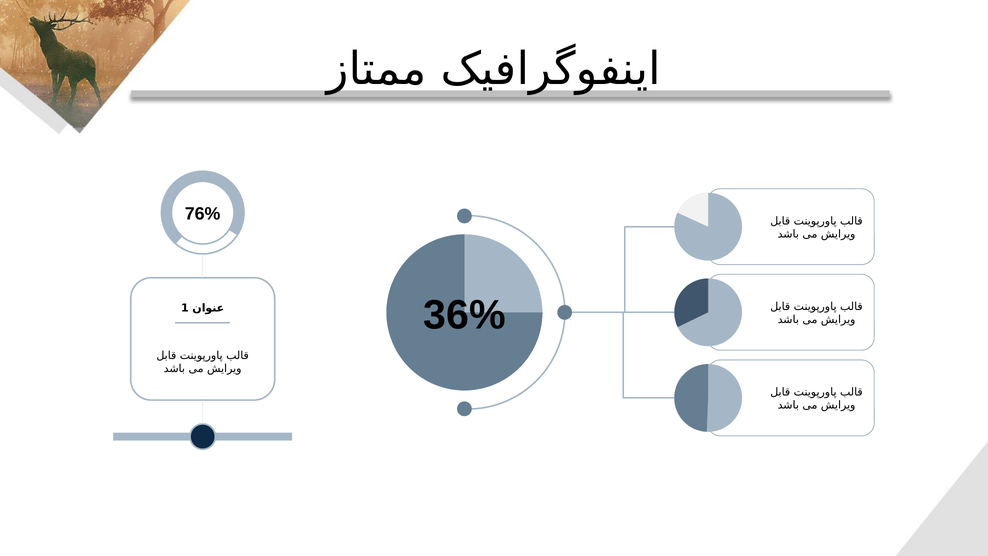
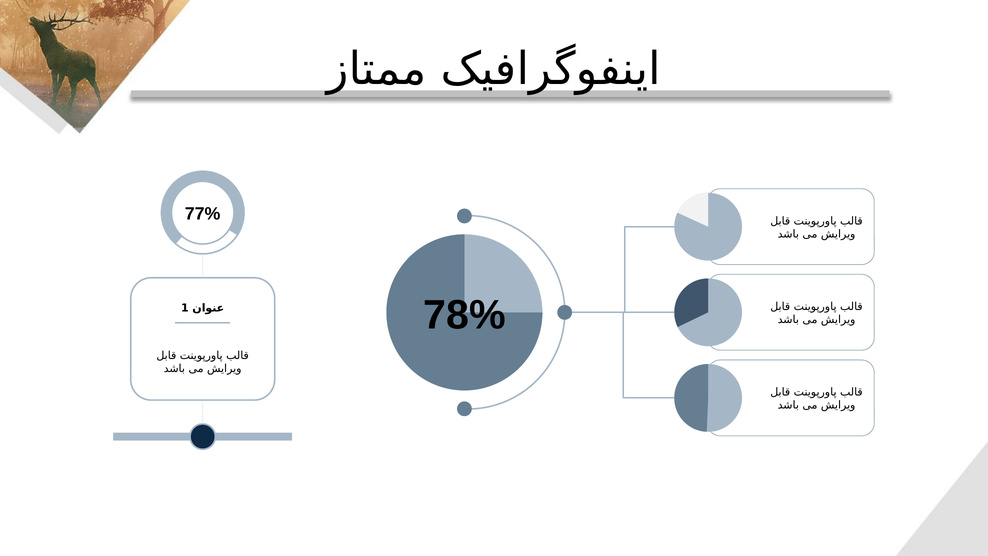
76%: 76% -> 77%
36%: 36% -> 78%
